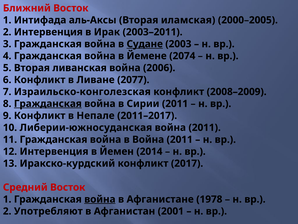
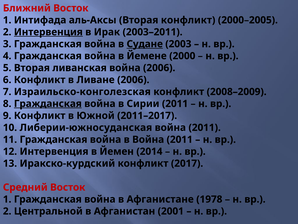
Вторая иламская: иламская -> конфликт
Интервенция at (48, 32) underline: none -> present
2074: 2074 -> 2000
Ливане 2077: 2077 -> 2006
Непале: Непале -> Южной
война at (100, 199) underline: present -> none
Употребляют: Употребляют -> Центральной
